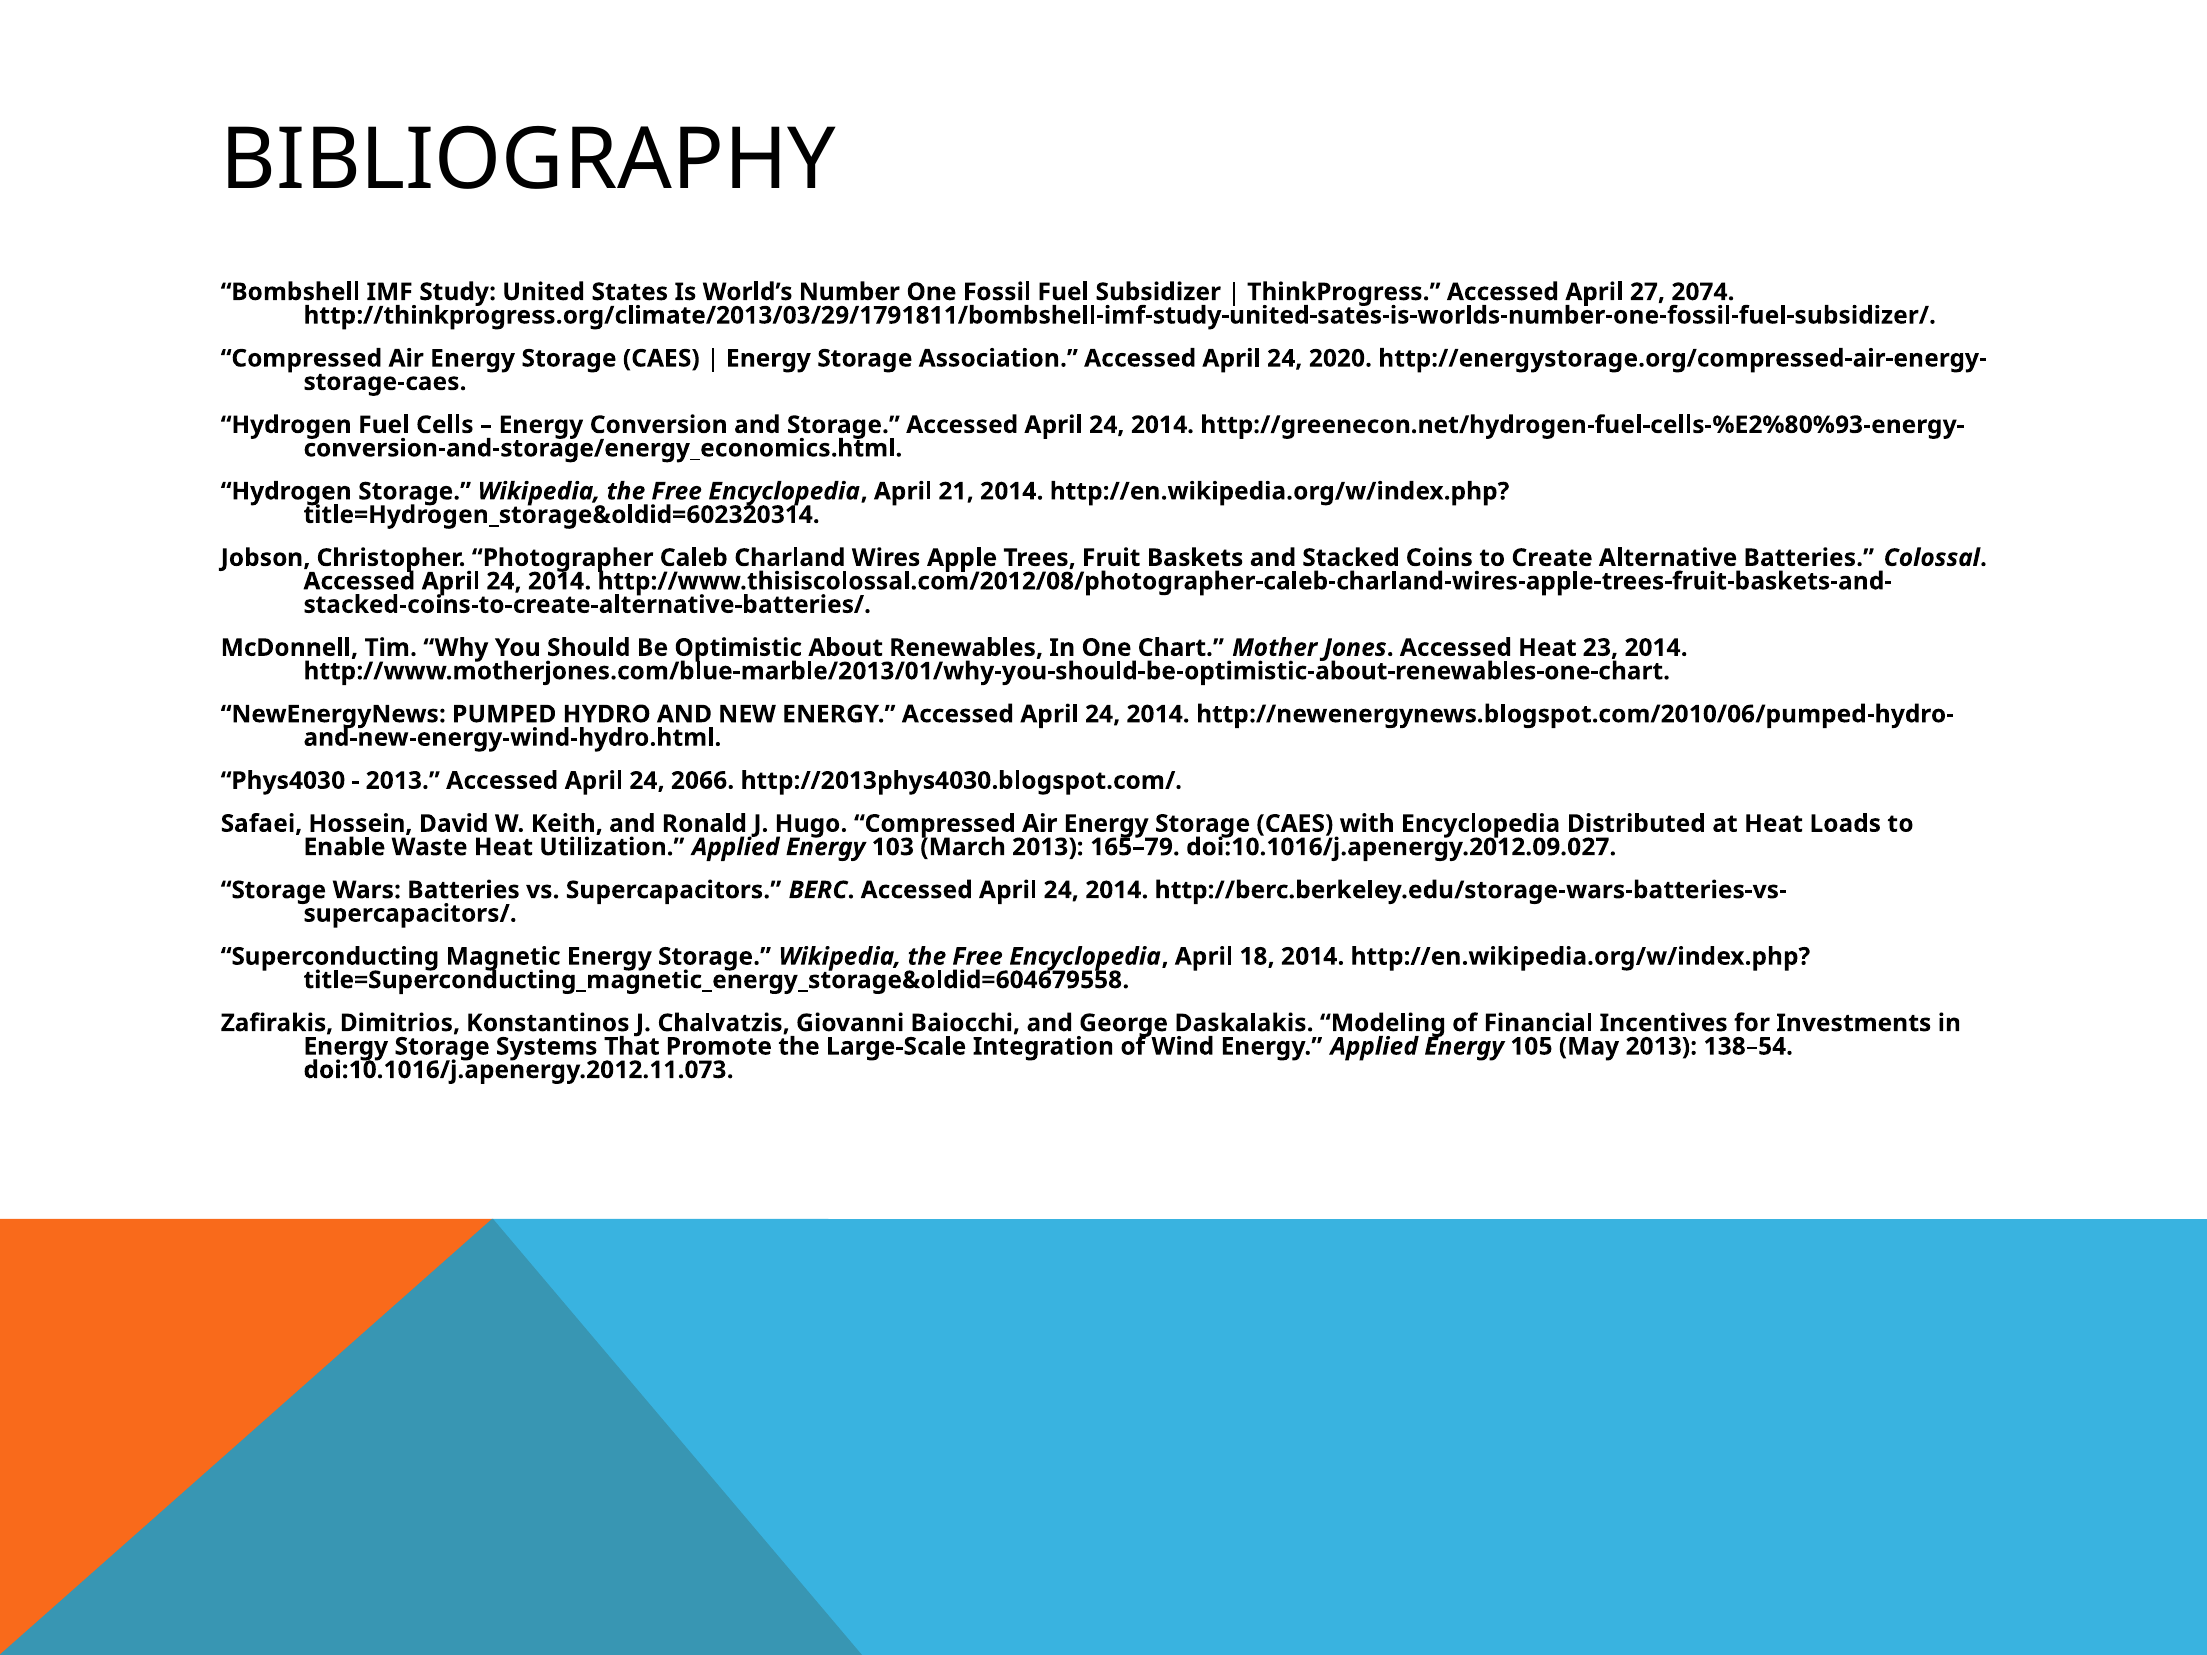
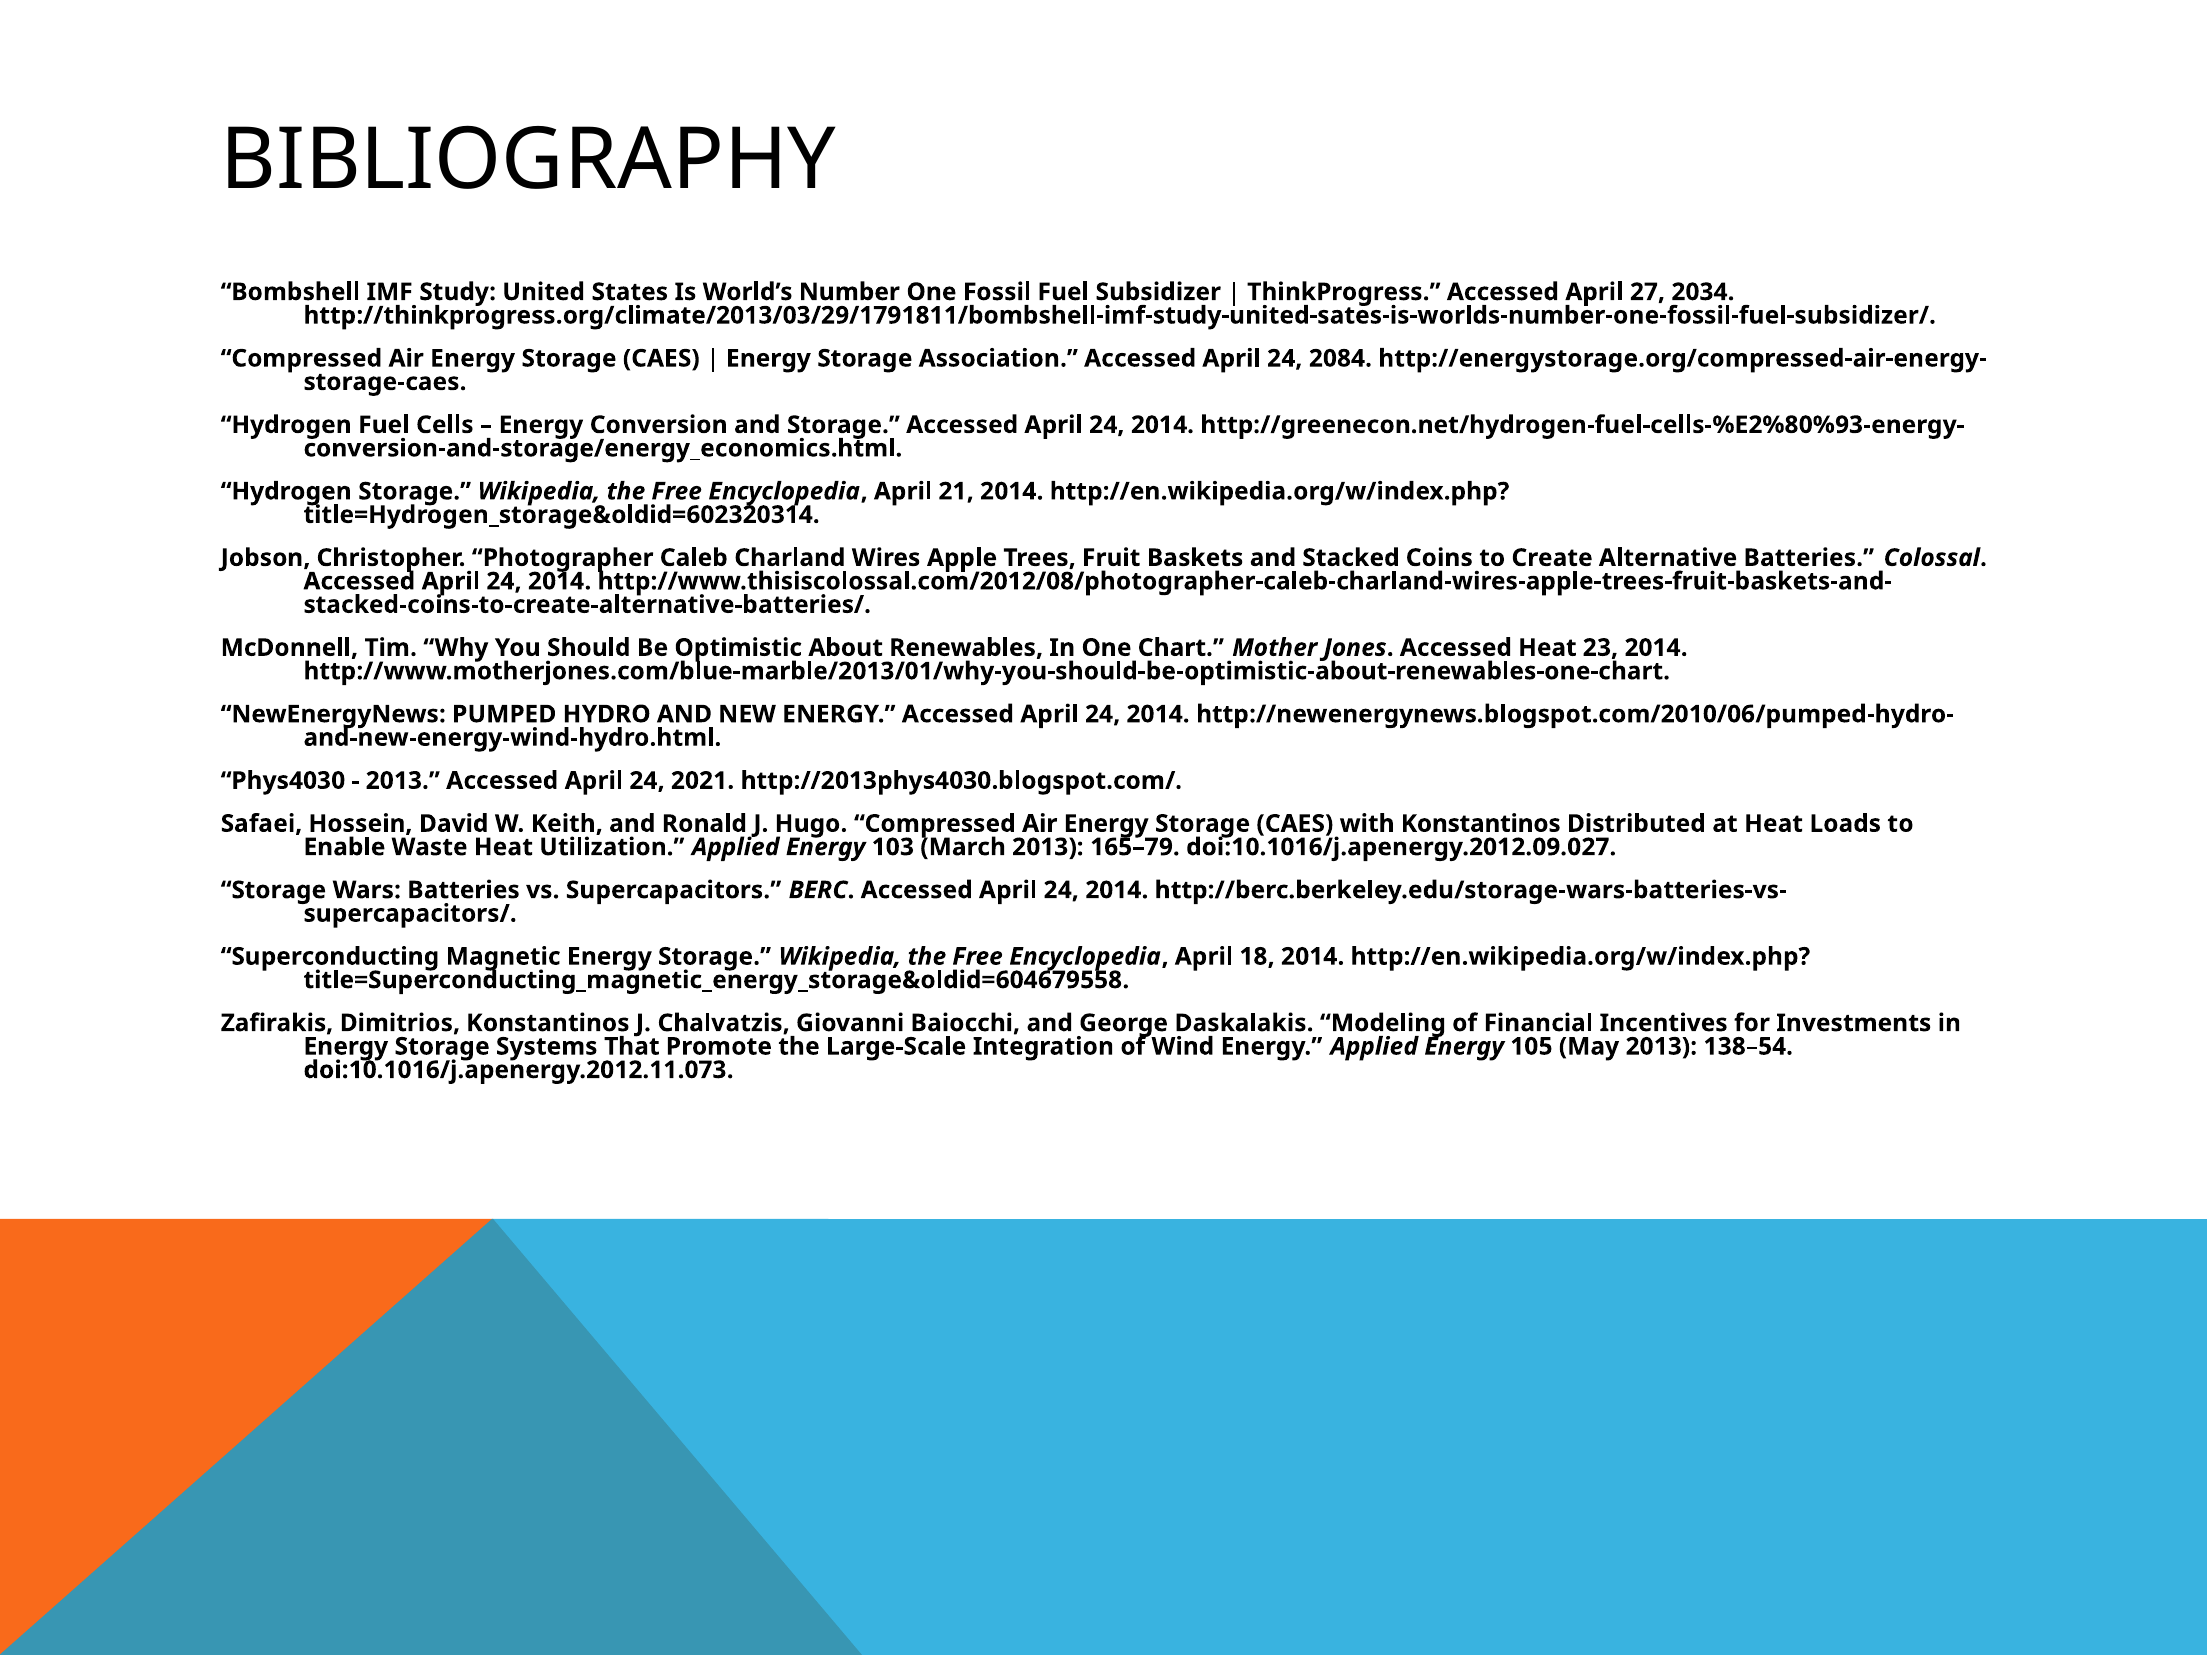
2074: 2074 -> 2034
2020: 2020 -> 2084
2066: 2066 -> 2021
with Encyclopedia: Encyclopedia -> Konstantinos
